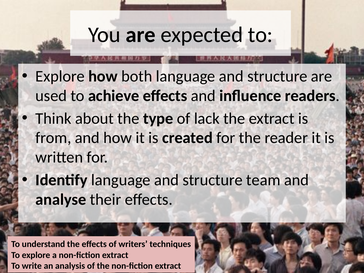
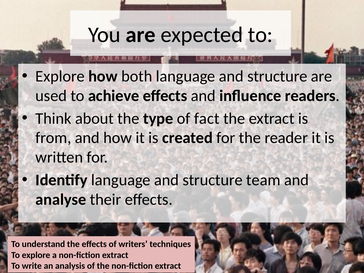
lack: lack -> fact
